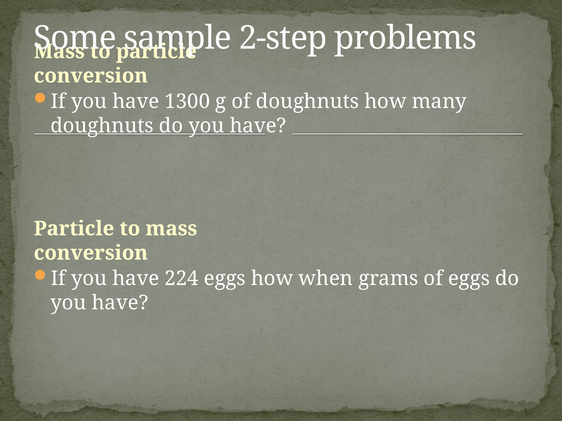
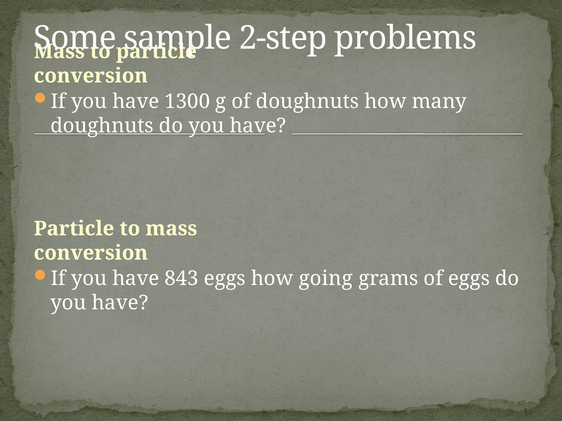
224: 224 -> 843
when: when -> going
